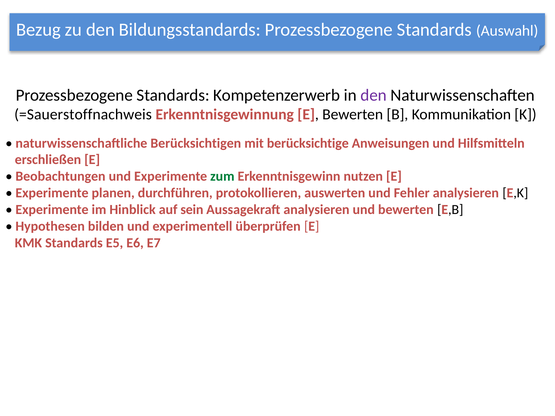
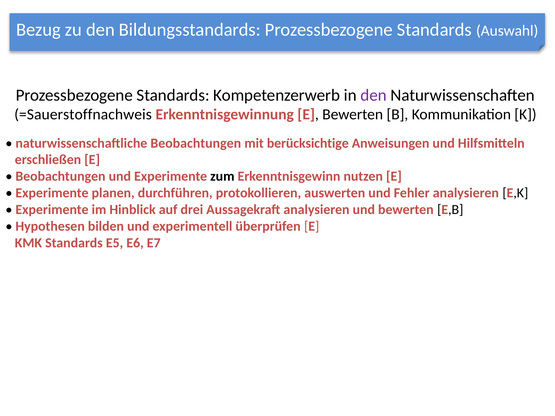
naturwissenschaftliche Berücksichtigen: Berücksichtigen -> Beobachtungen
zum colour: green -> black
sein: sein -> drei
